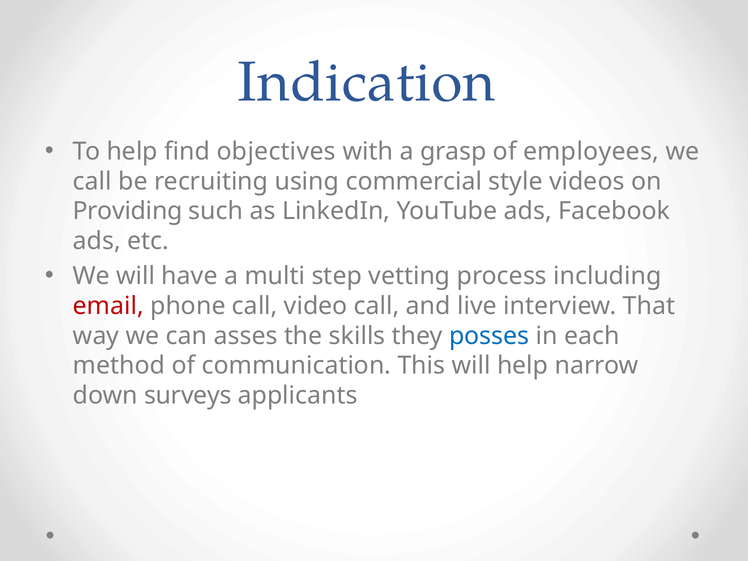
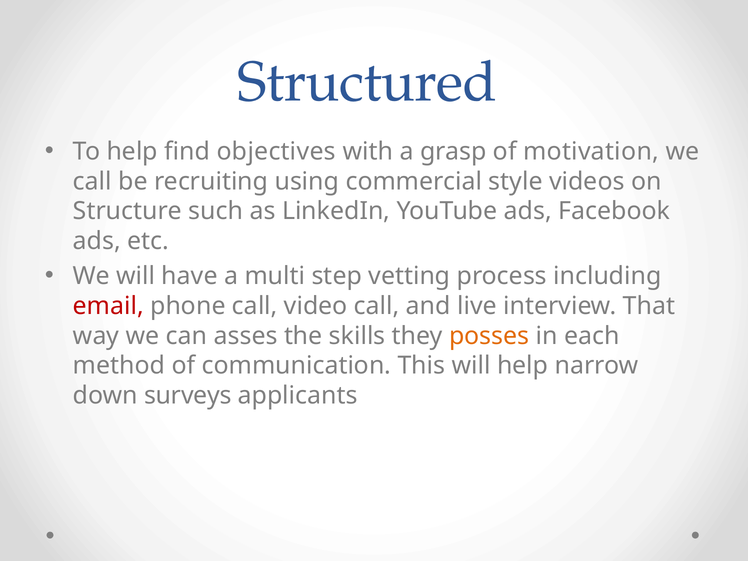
Indication: Indication -> Structured
employees: employees -> motivation
Providing: Providing -> Structure
posses colour: blue -> orange
